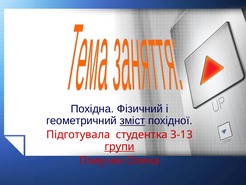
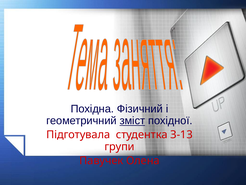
групи underline: present -> none
